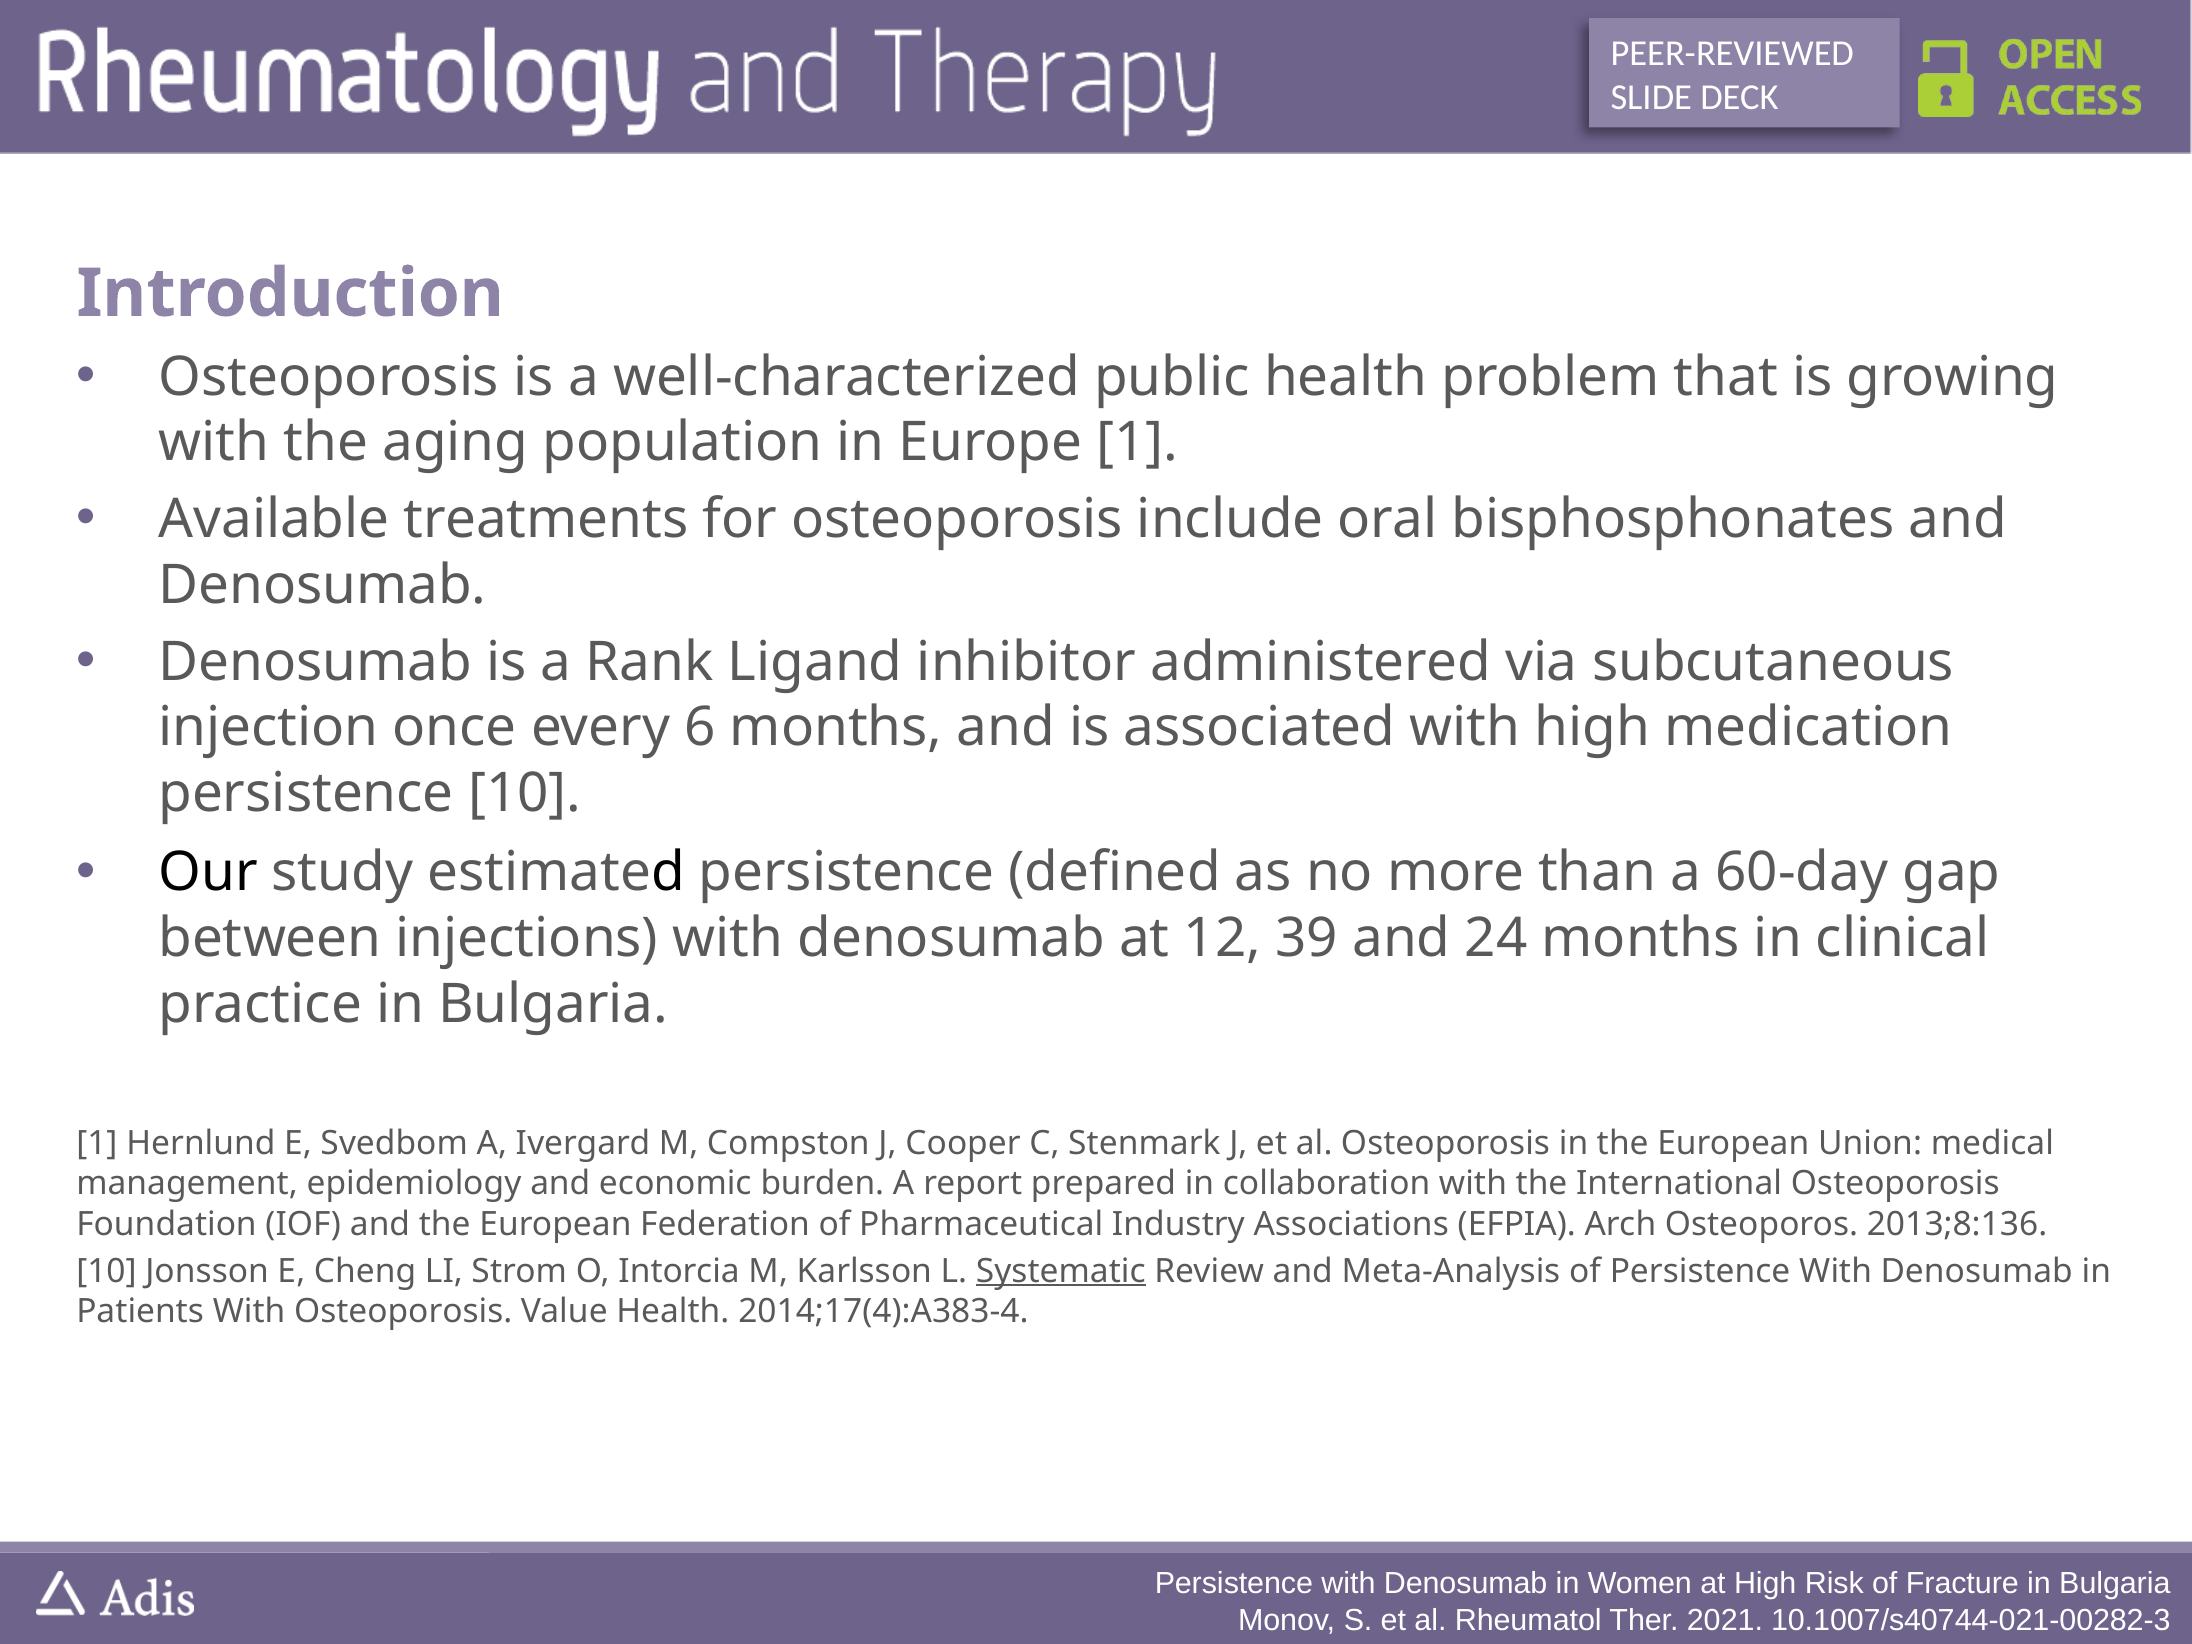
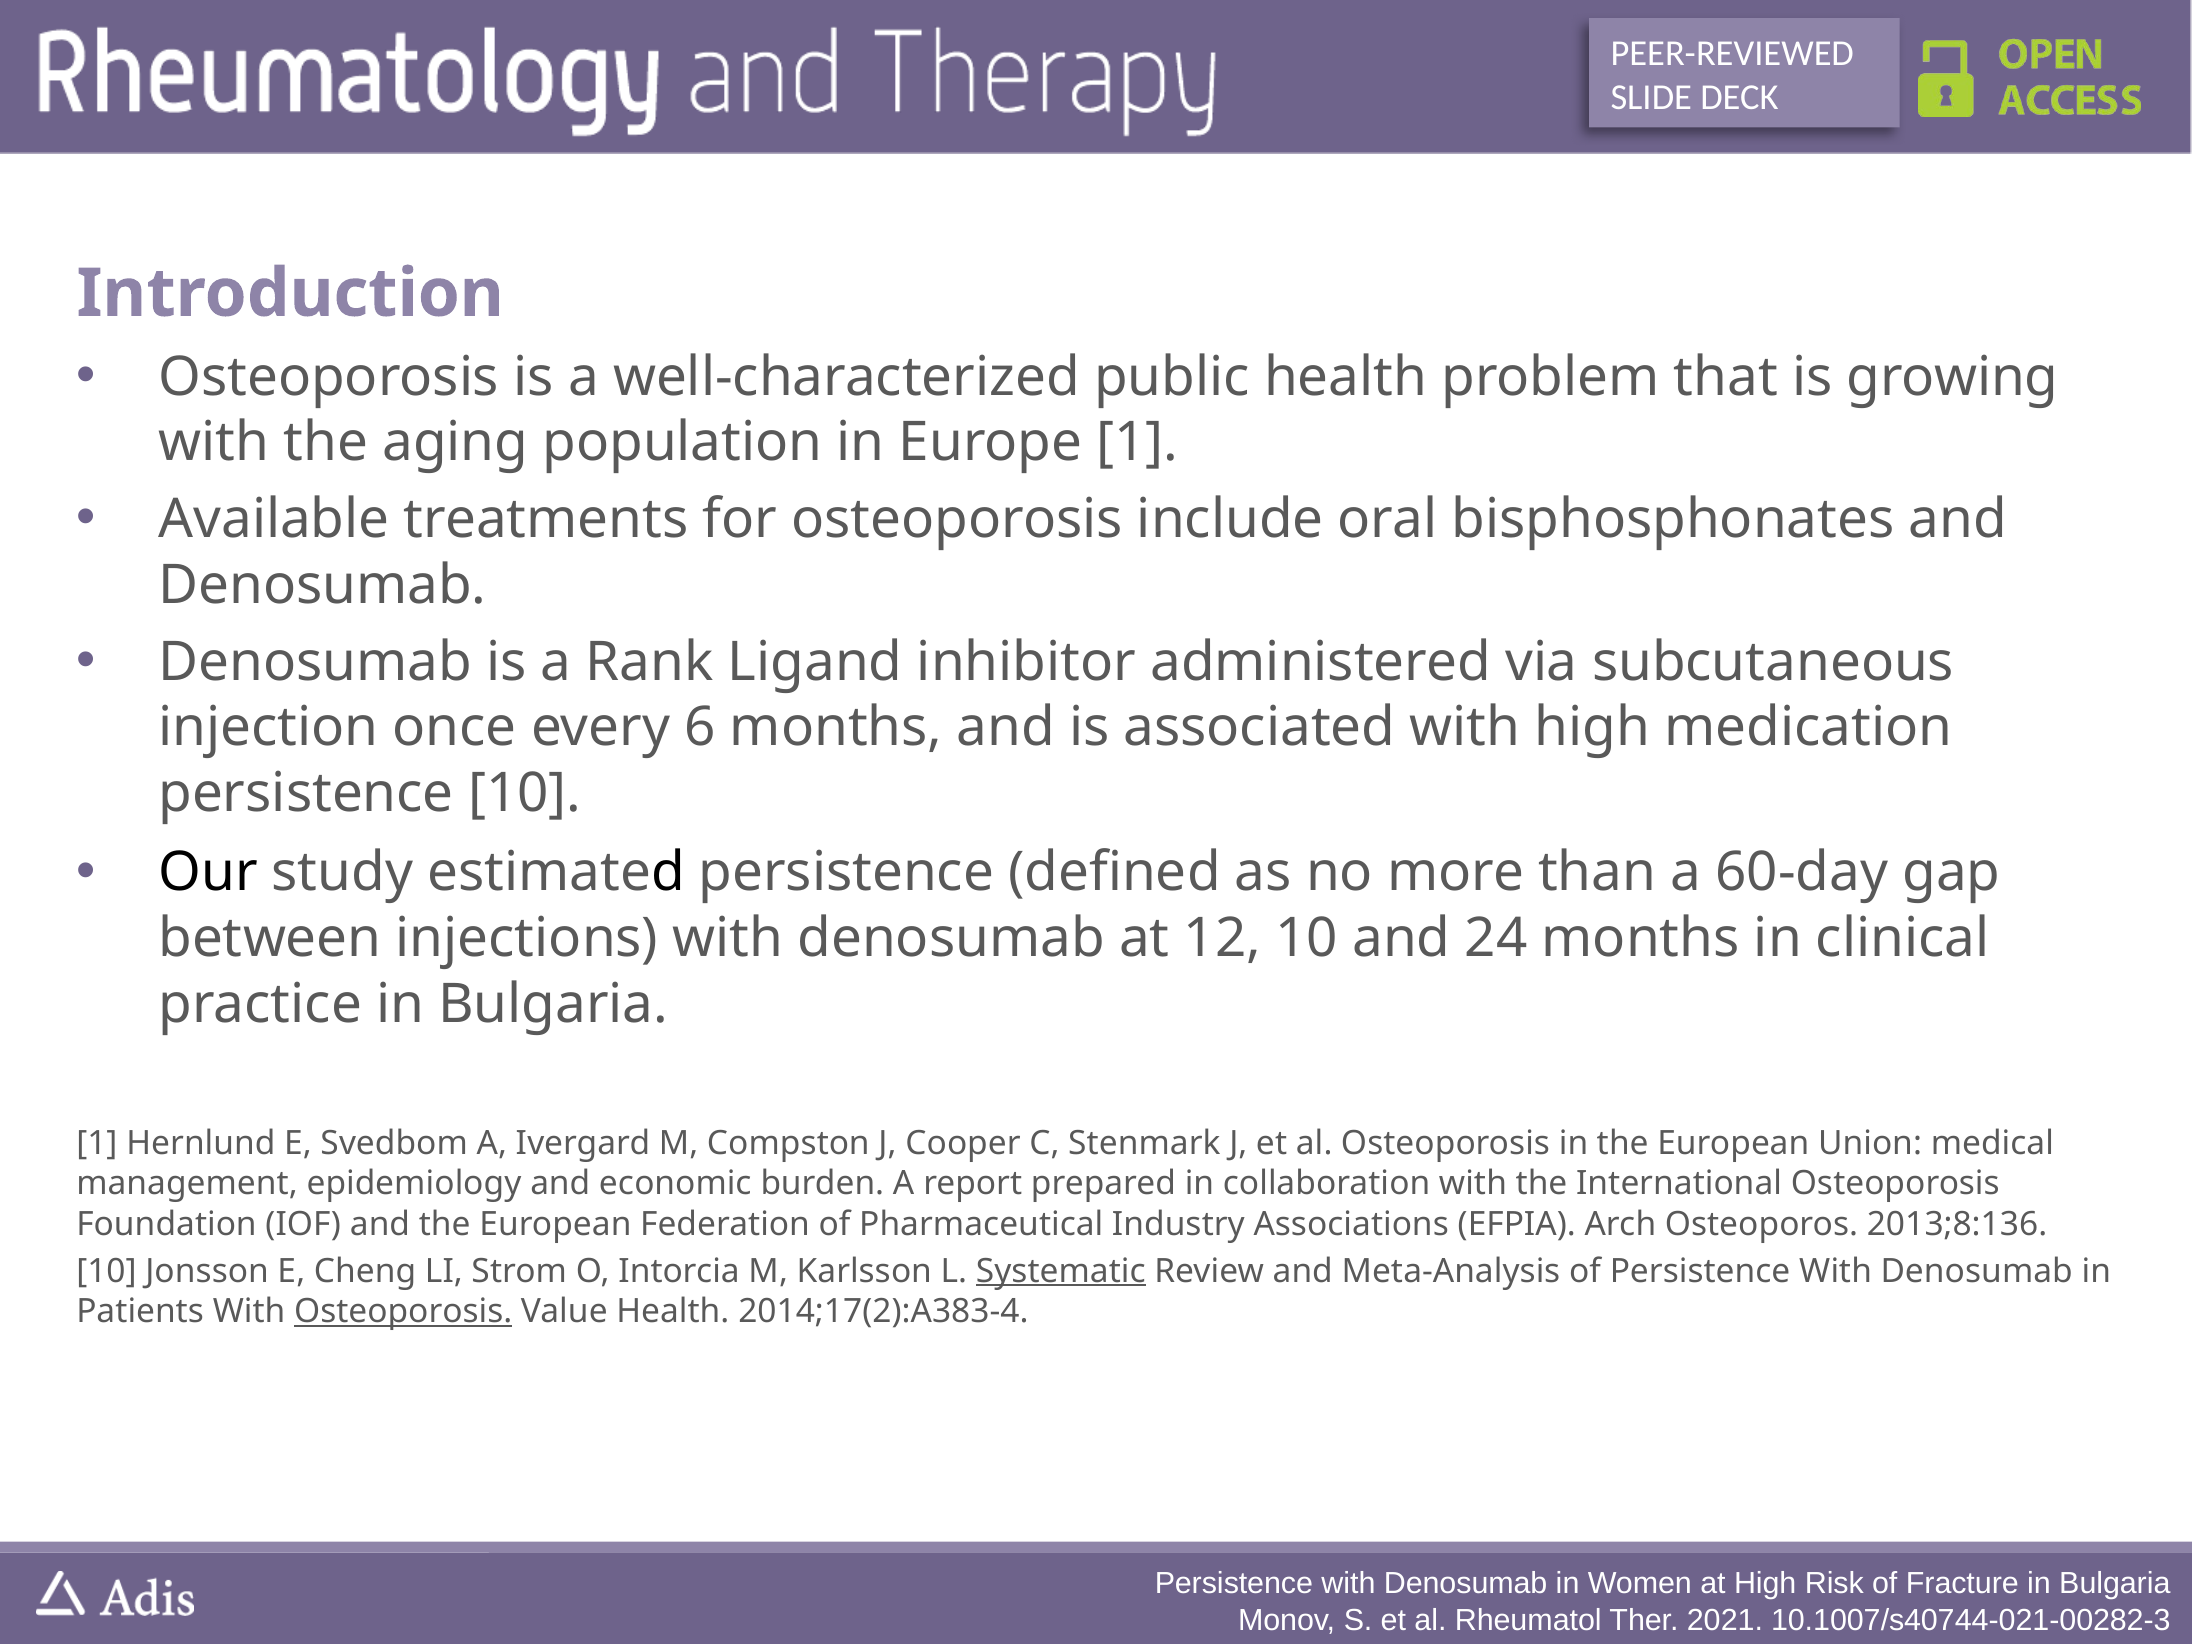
12 39: 39 -> 10
Osteoporosis at (403, 1311) underline: none -> present
2014;17(4):A383-4: 2014;17(4):A383-4 -> 2014;17(2):A383-4
